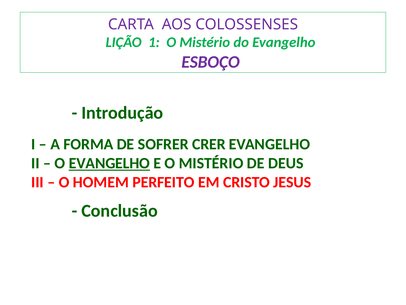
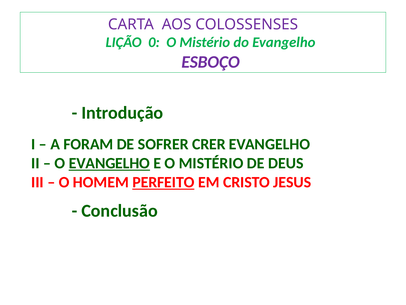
1: 1 -> 0
FORMA: FORMA -> FORAM
PERFEITO underline: none -> present
